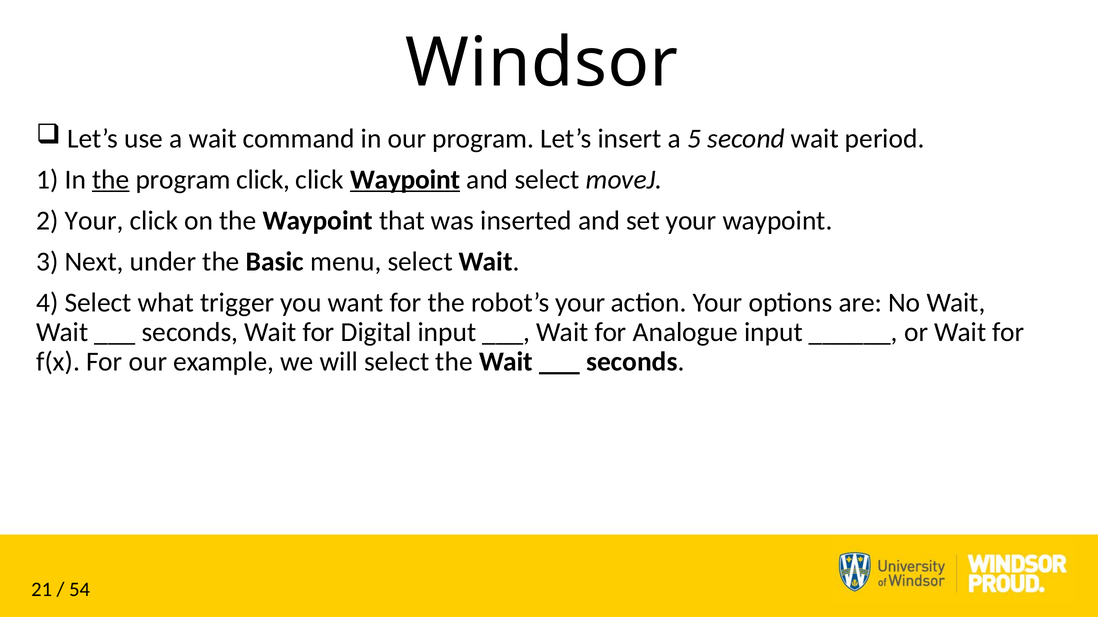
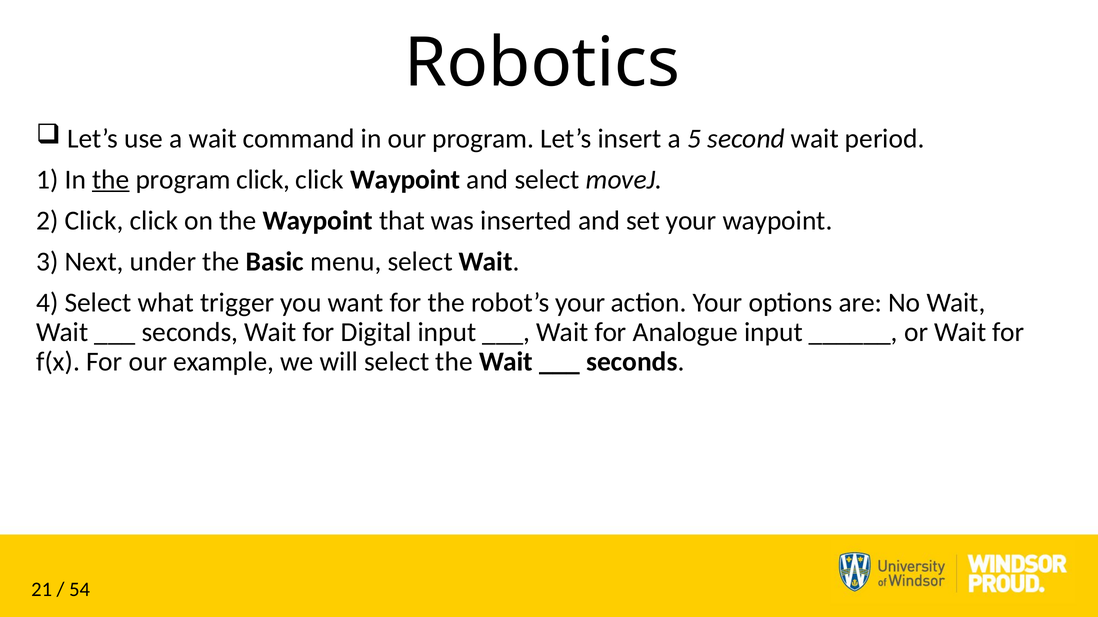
Windsor: Windsor -> Robotics
Waypoint at (405, 180) underline: present -> none
2 Your: Your -> Click
